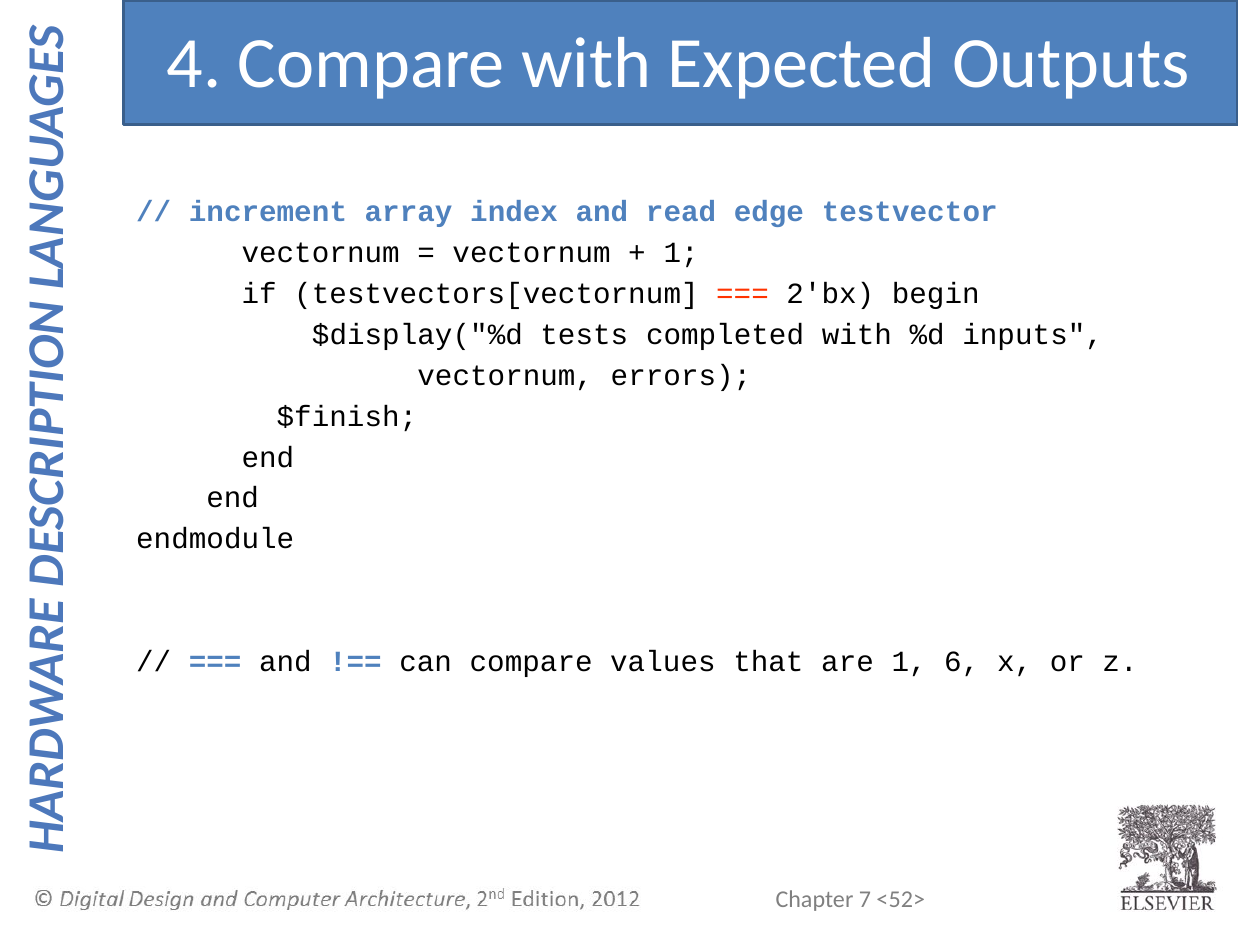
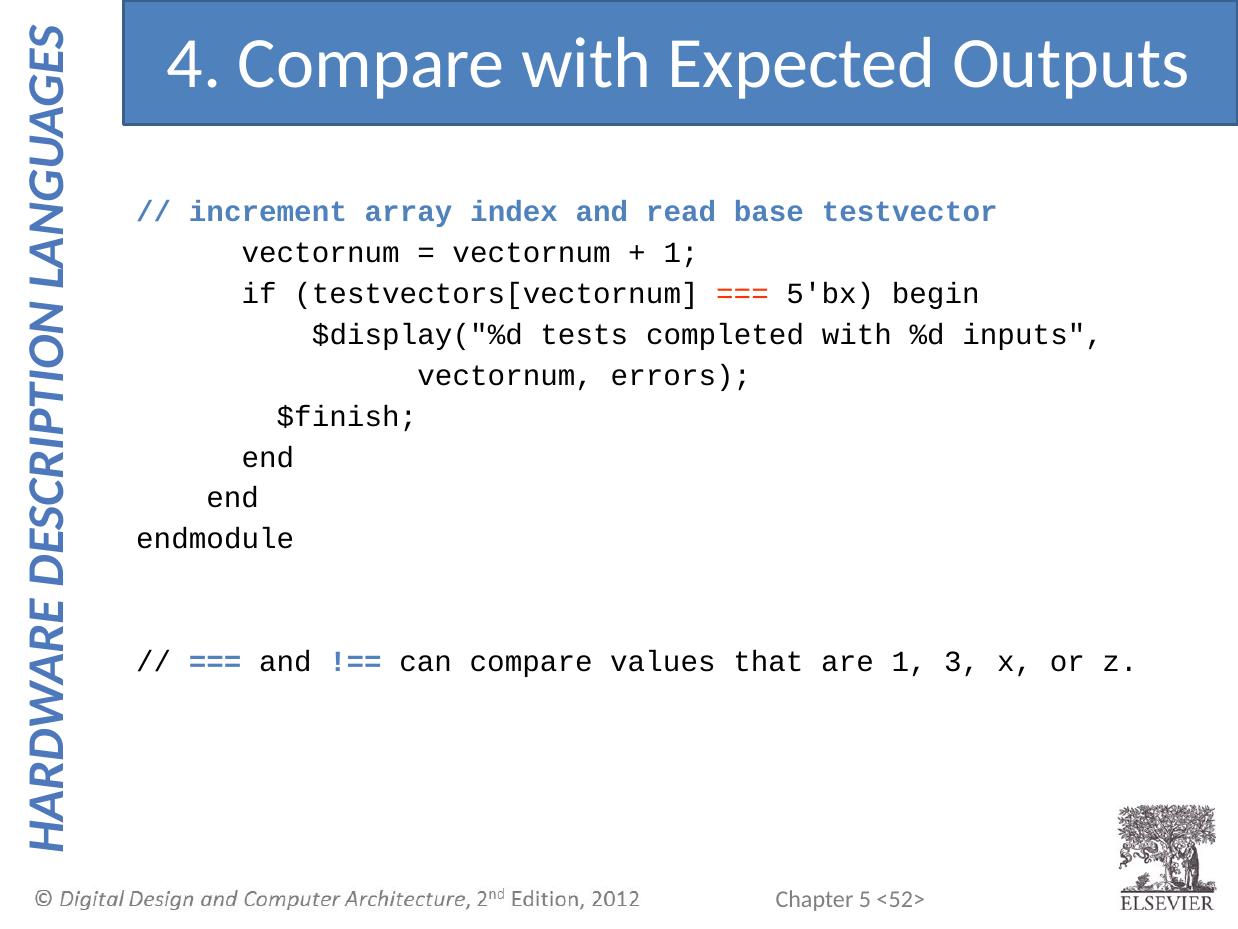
edge: edge -> base
2'bx: 2'bx -> 5'bx
6: 6 -> 3
7: 7 -> 5
